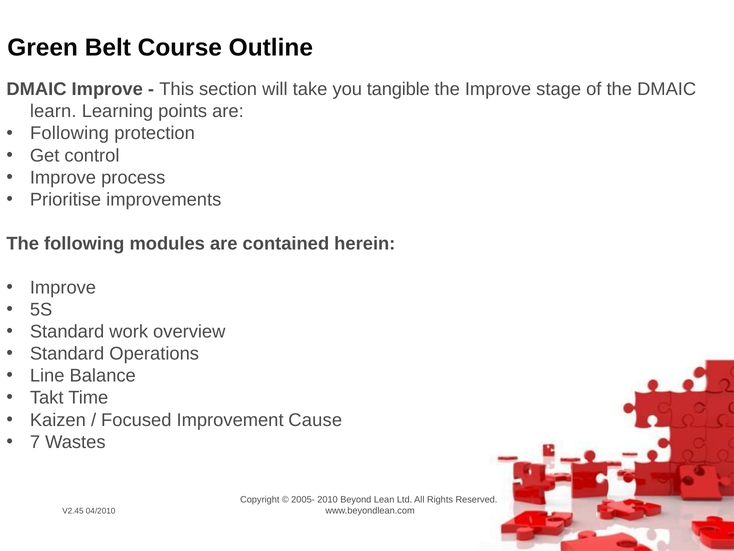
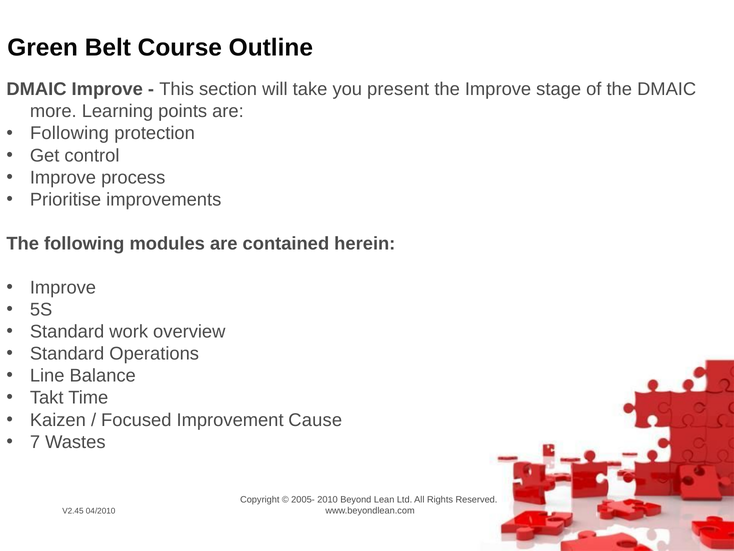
tangible: tangible -> present
learn: learn -> more
